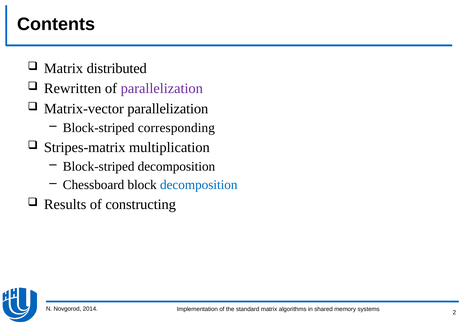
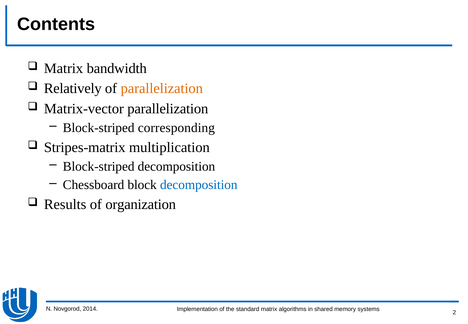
distributed: distributed -> bandwidth
Rewritten: Rewritten -> Relatively
parallelization at (162, 89) colour: purple -> orange
constructing: constructing -> organization
